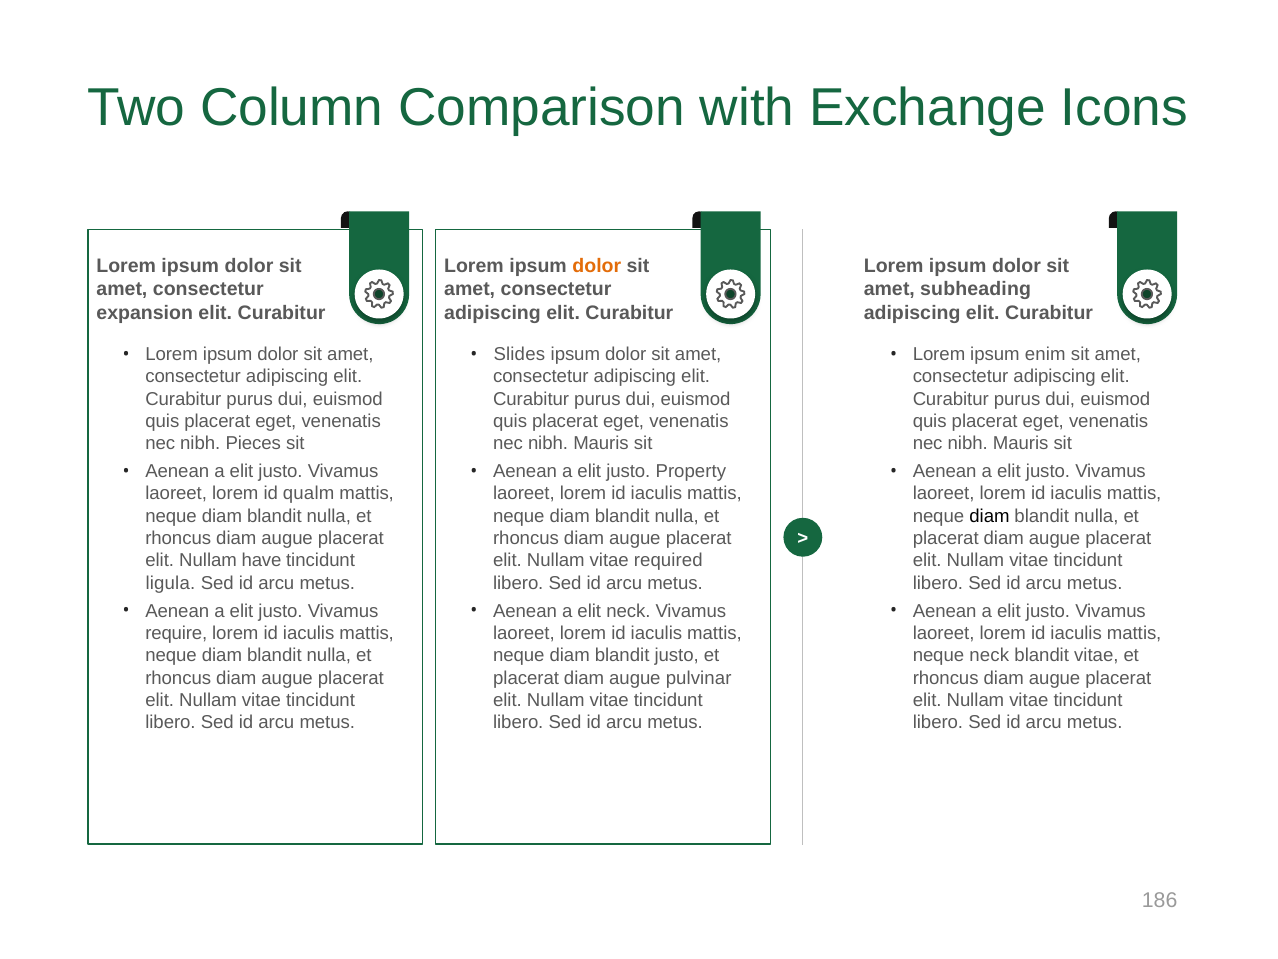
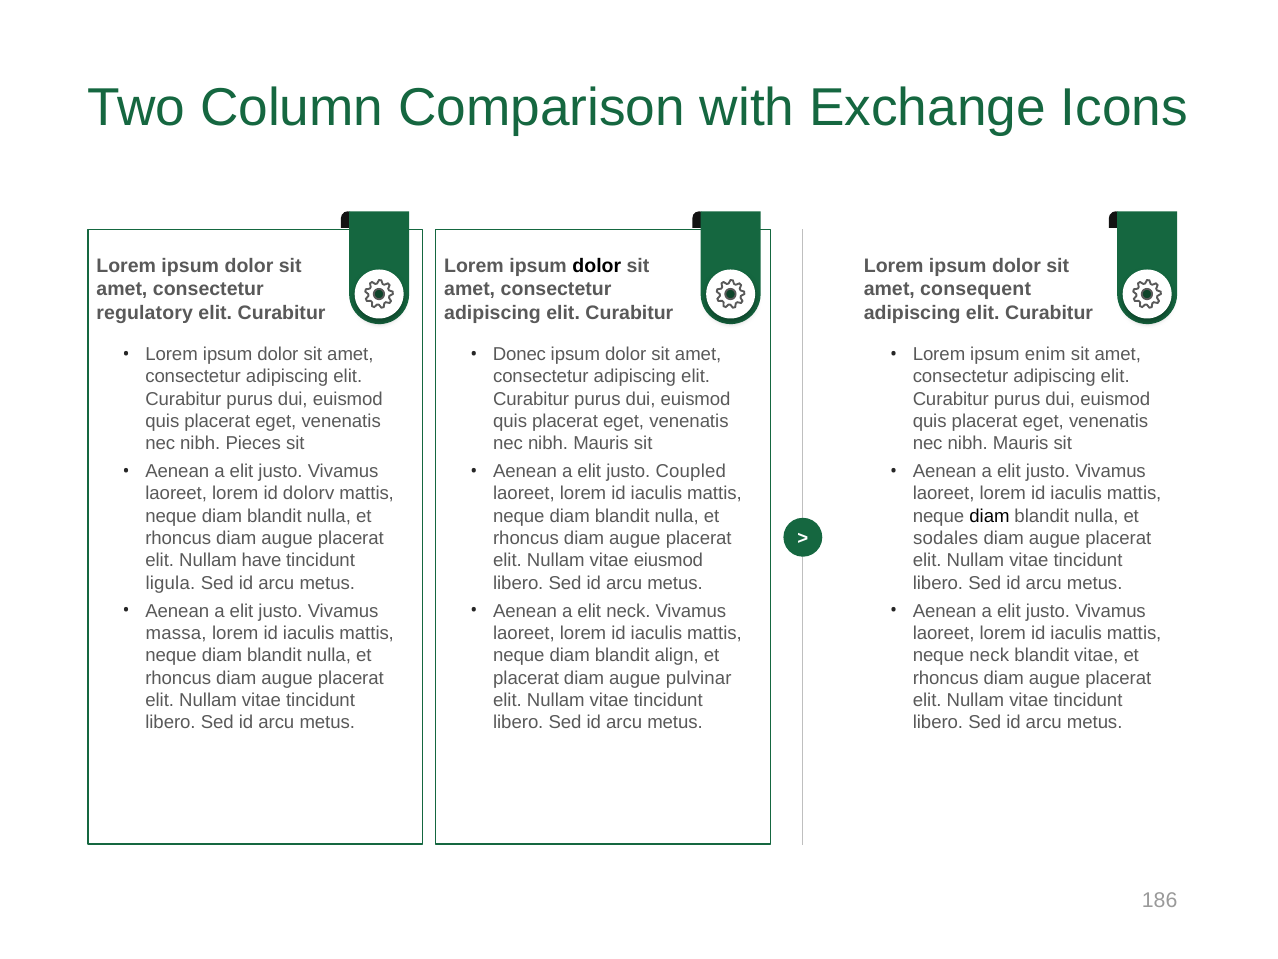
dolor at (597, 266) colour: orange -> black
subheading: subheading -> consequent
expansion: expansion -> regulatory
Slides: Slides -> Donec
Property: Property -> Coupled
qualm: qualm -> dolorv
placerat at (946, 538): placerat -> sodales
required: required -> eiusmod
require: require -> massa
blandit justo: justo -> align
